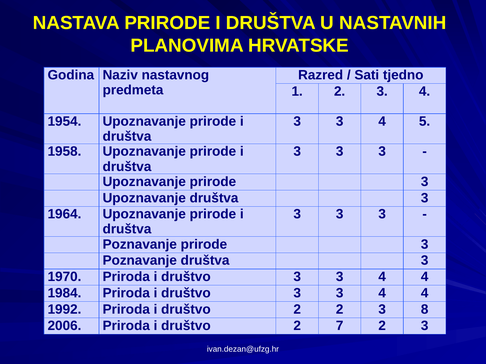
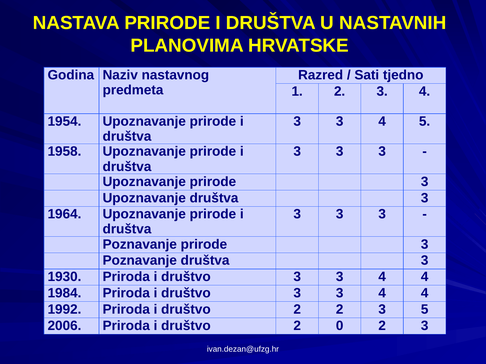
1970: 1970 -> 1930
3 8: 8 -> 5
7: 7 -> 0
